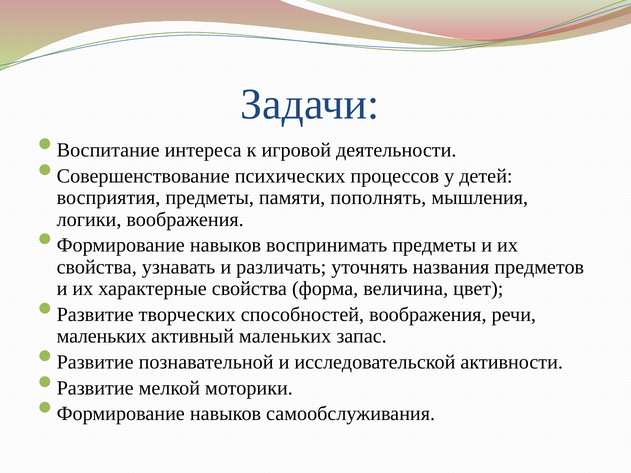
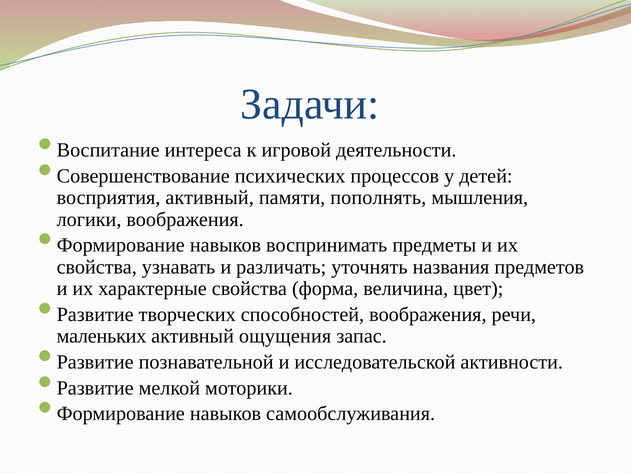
восприятия предметы: предметы -> активный
активный маленьких: маленьких -> ощущения
